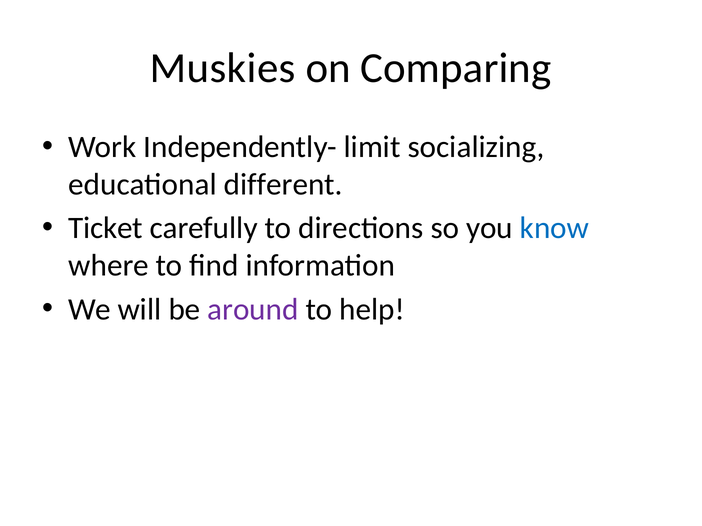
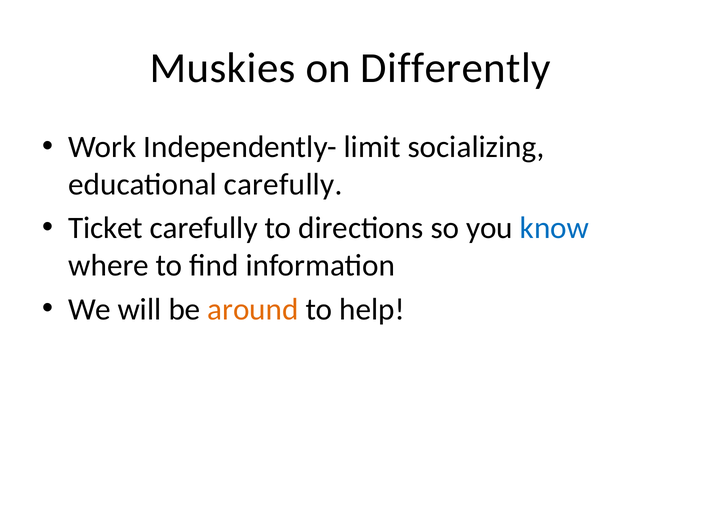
Comparing: Comparing -> Differently
educational different: different -> carefully
around colour: purple -> orange
